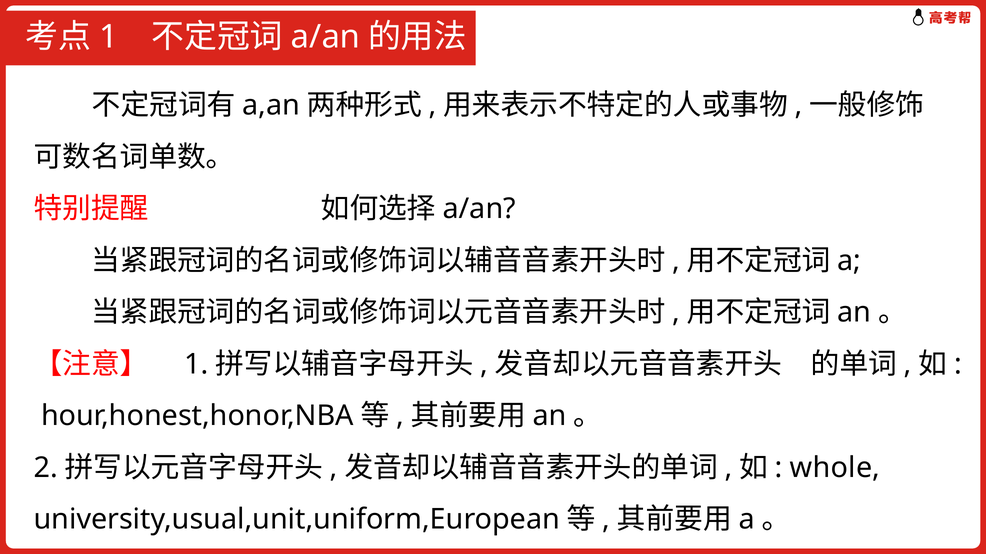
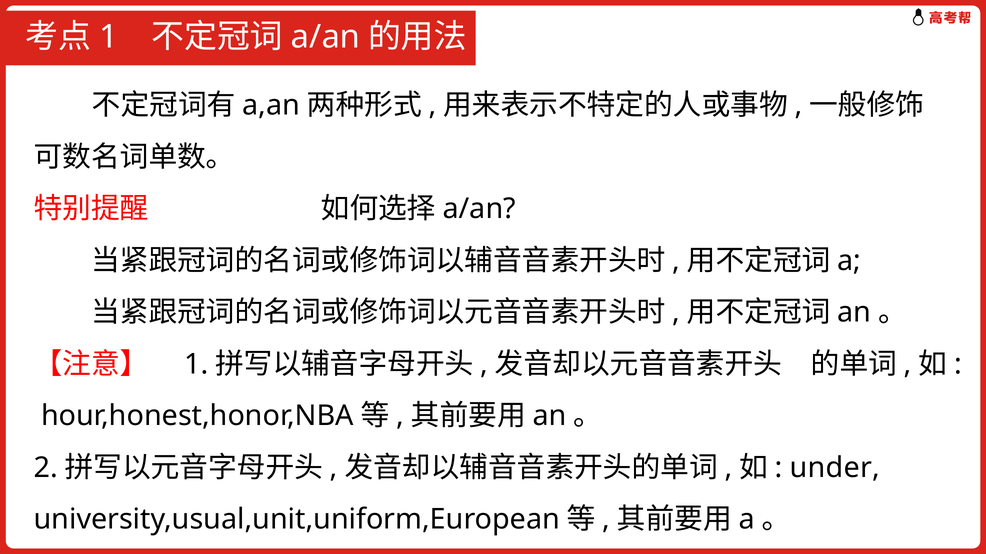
whole: whole -> under
